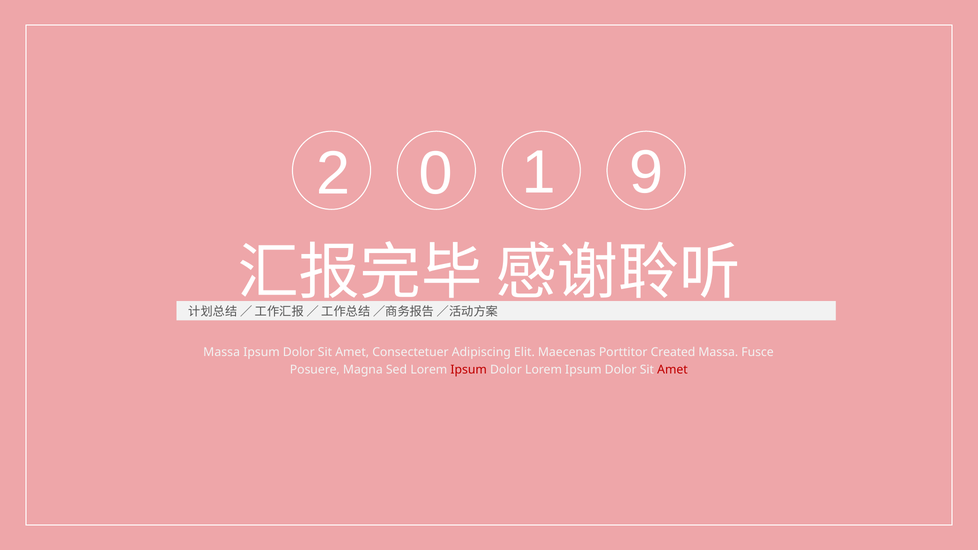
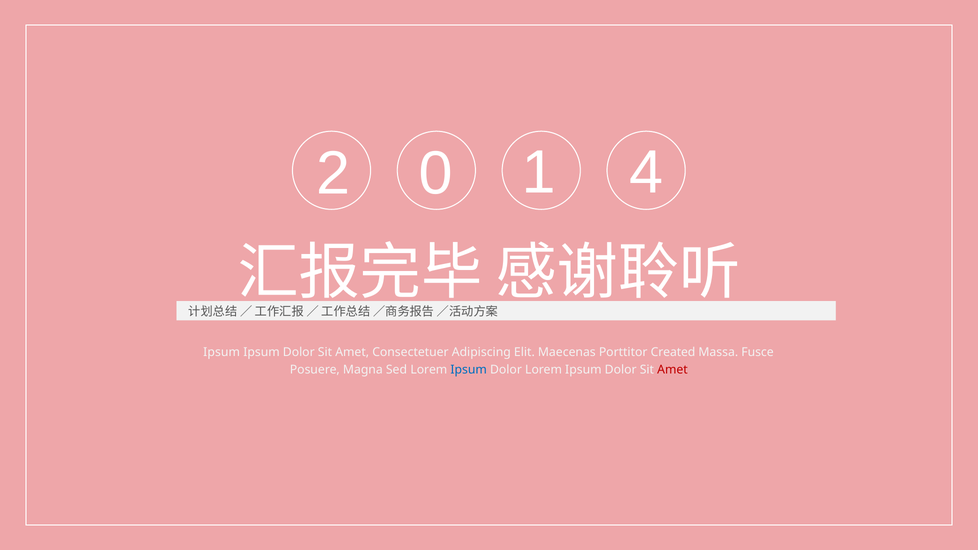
9: 9 -> 4
Massa at (222, 352): Massa -> Ipsum
Ipsum at (469, 370) colour: red -> blue
